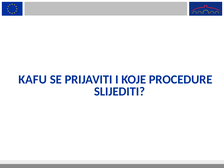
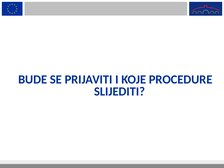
KAFU: KAFU -> BUDE
